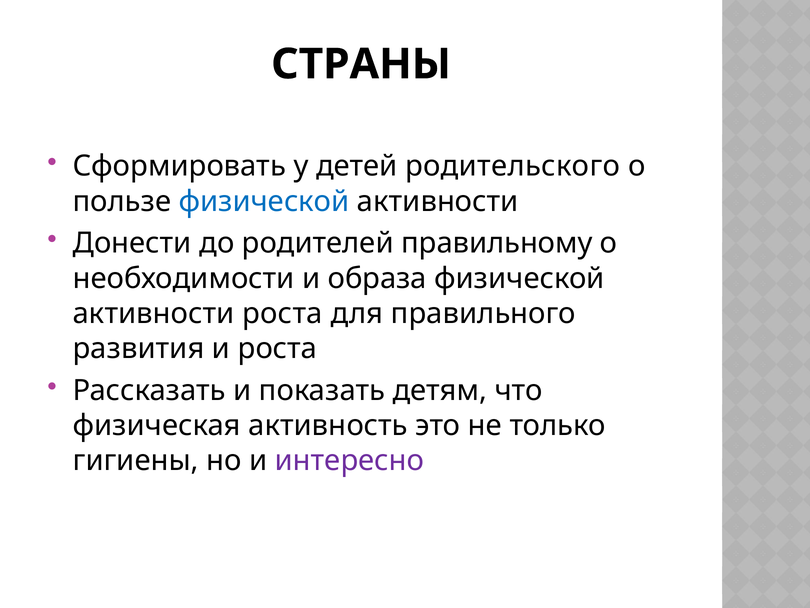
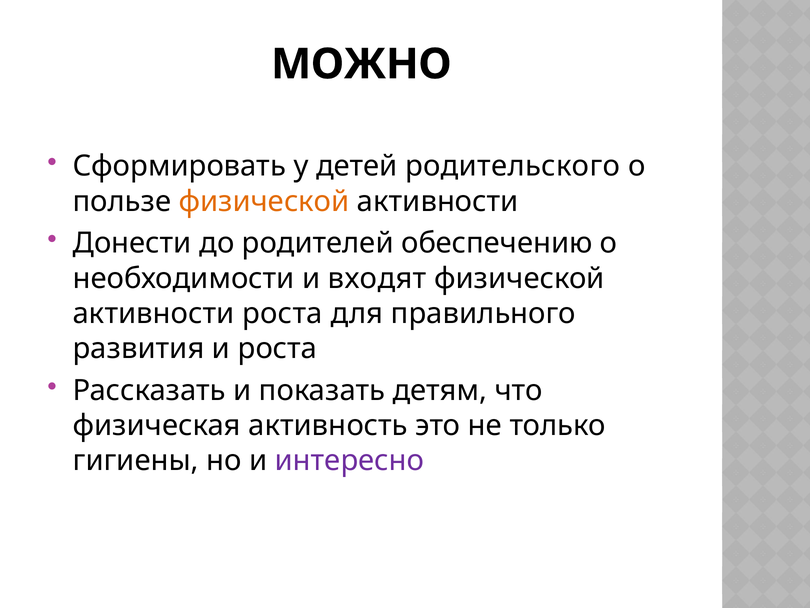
СТРАНЫ: СТРАНЫ -> МОЖНО
физической at (264, 201) colour: blue -> orange
правильному: правильному -> обеспечению
образа: образа -> входят
